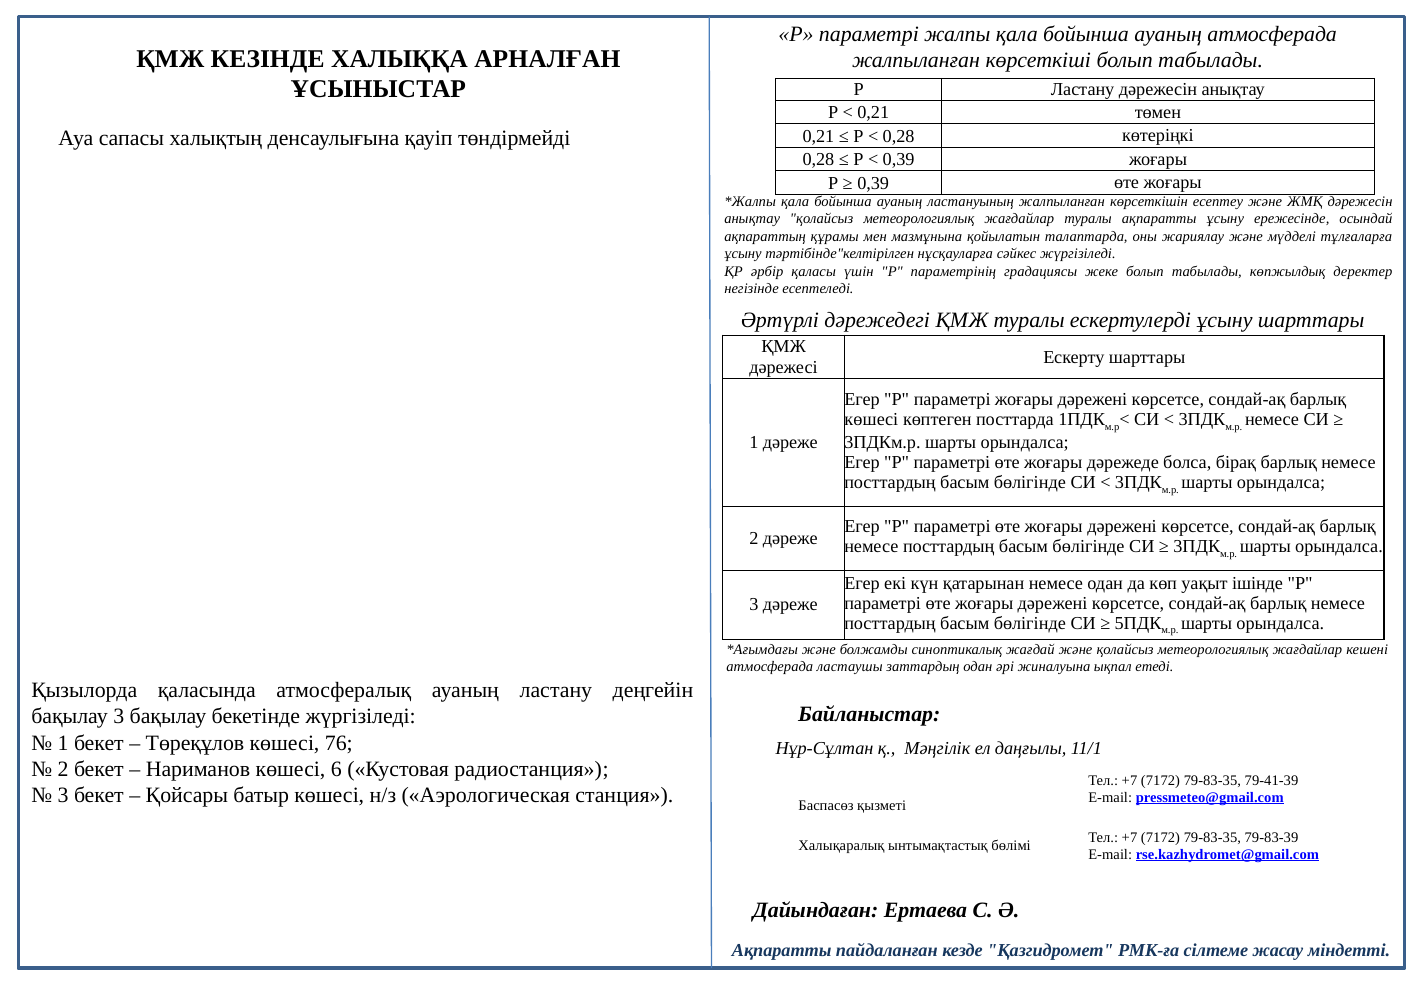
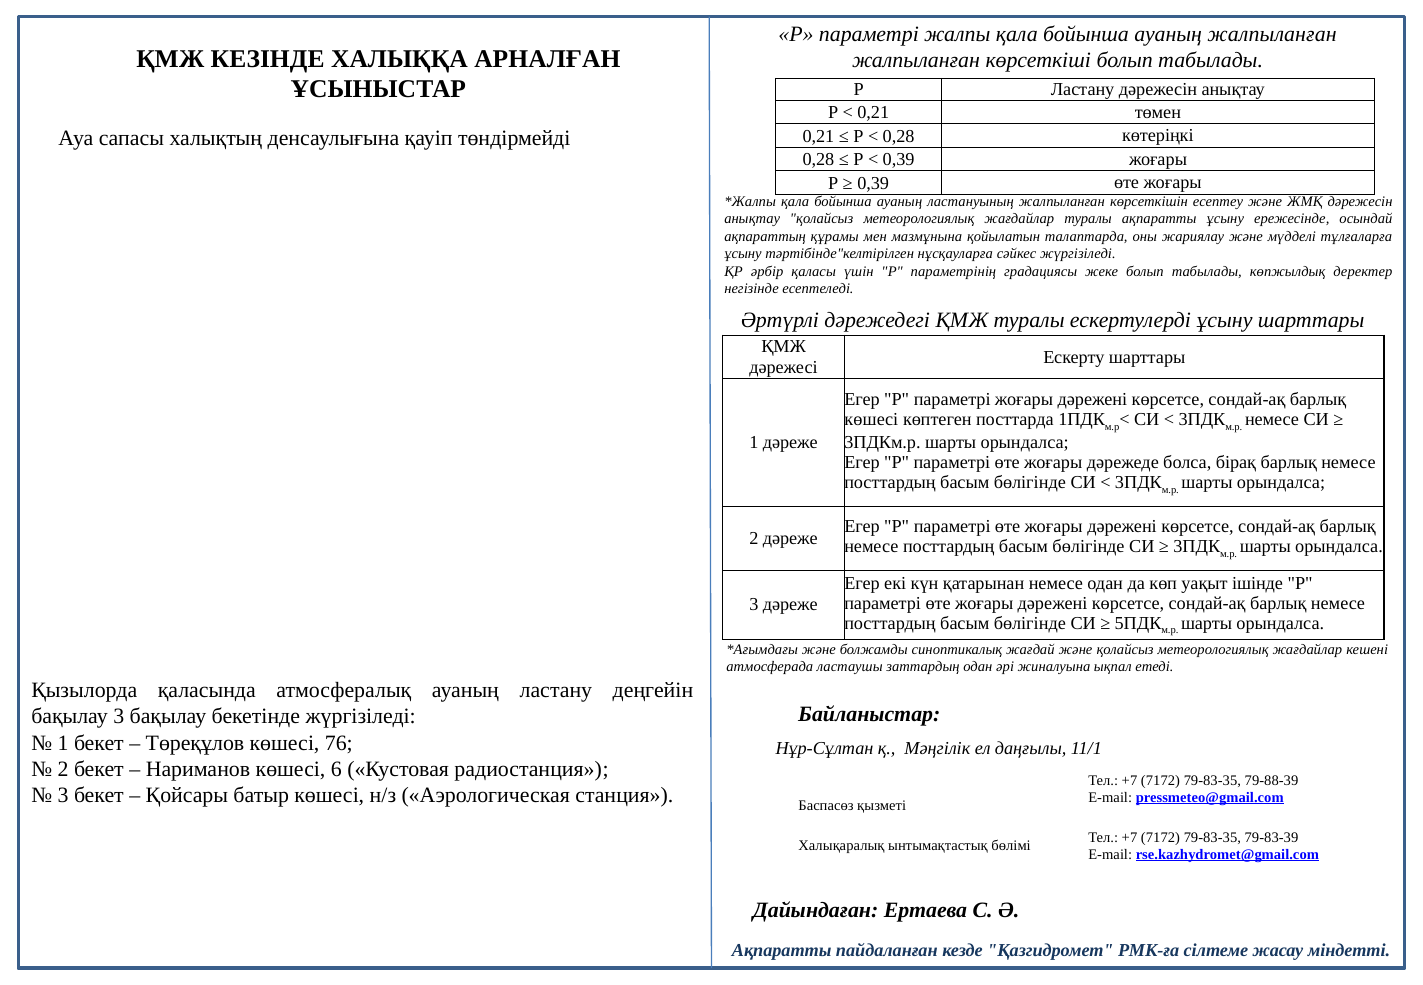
ауаның атмосферада: атмосферада -> жалпыланған
79-41-39: 79-41-39 -> 79-88-39
